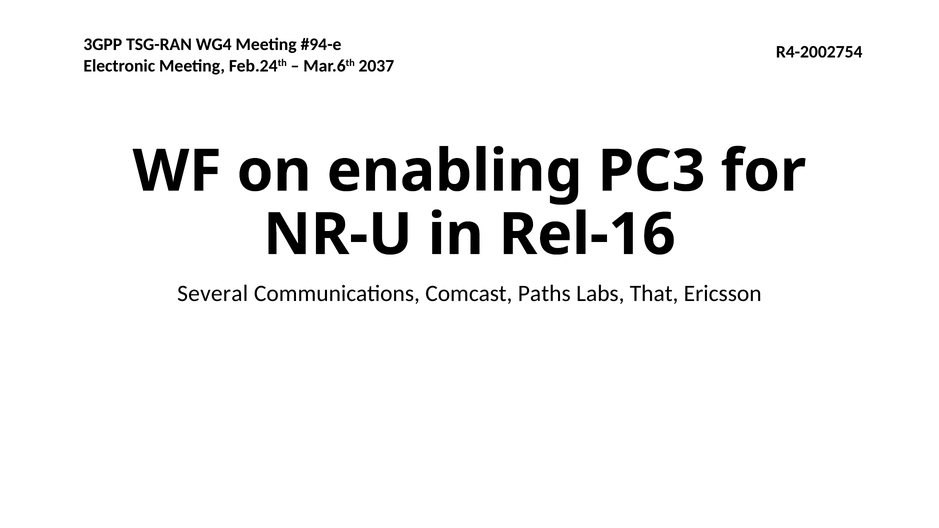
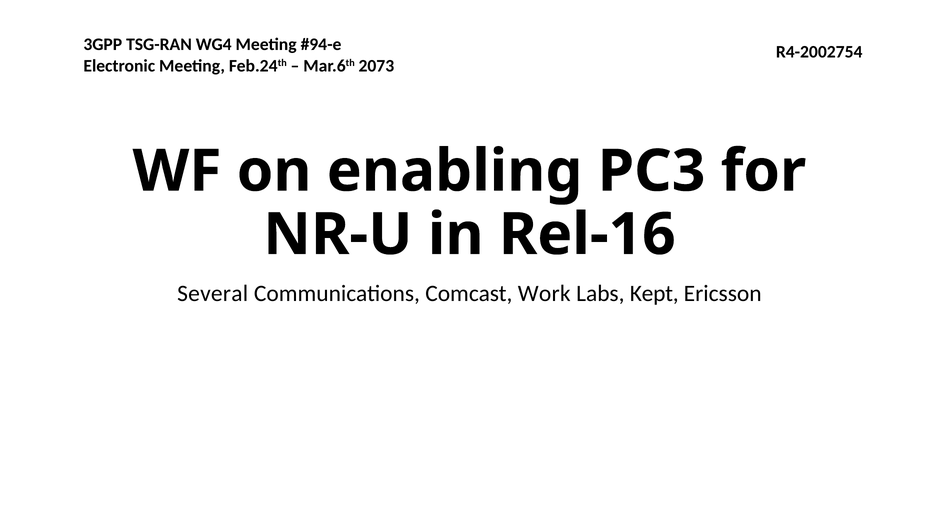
2037: 2037 -> 2073
Paths: Paths -> Work
That: That -> Kept
